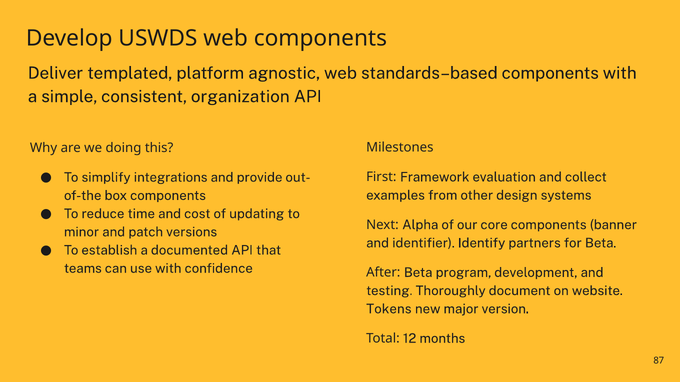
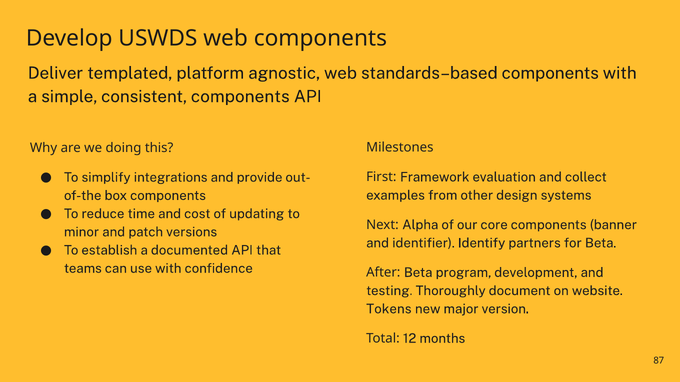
consistent organization: organization -> components
